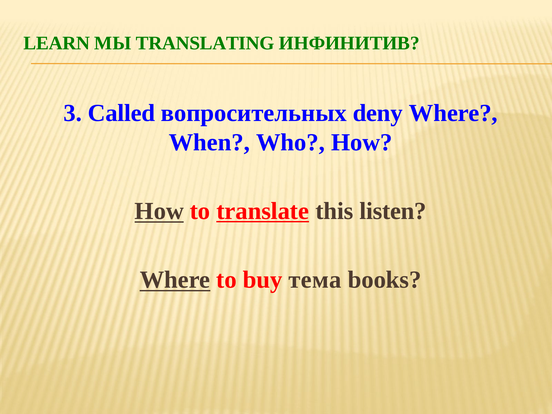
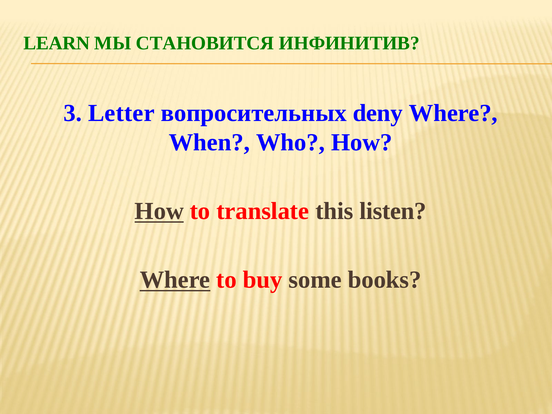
TRANSLATING: TRANSLATING -> СТАНОВИТСЯ
Called: Called -> Letter
translate underline: present -> none
тема: тема -> some
